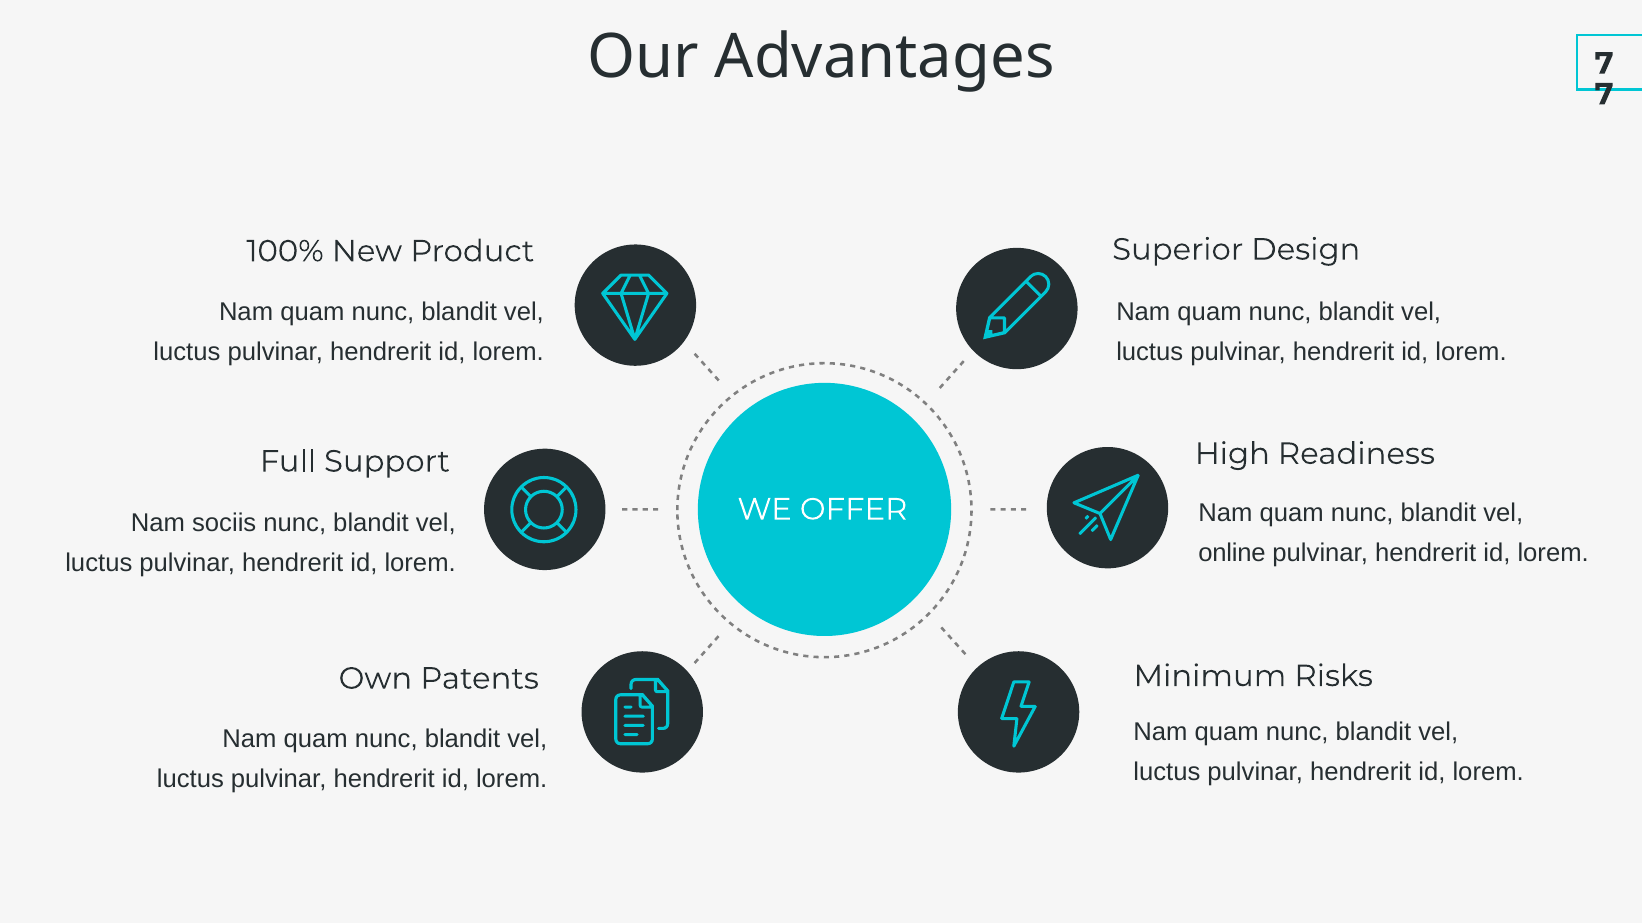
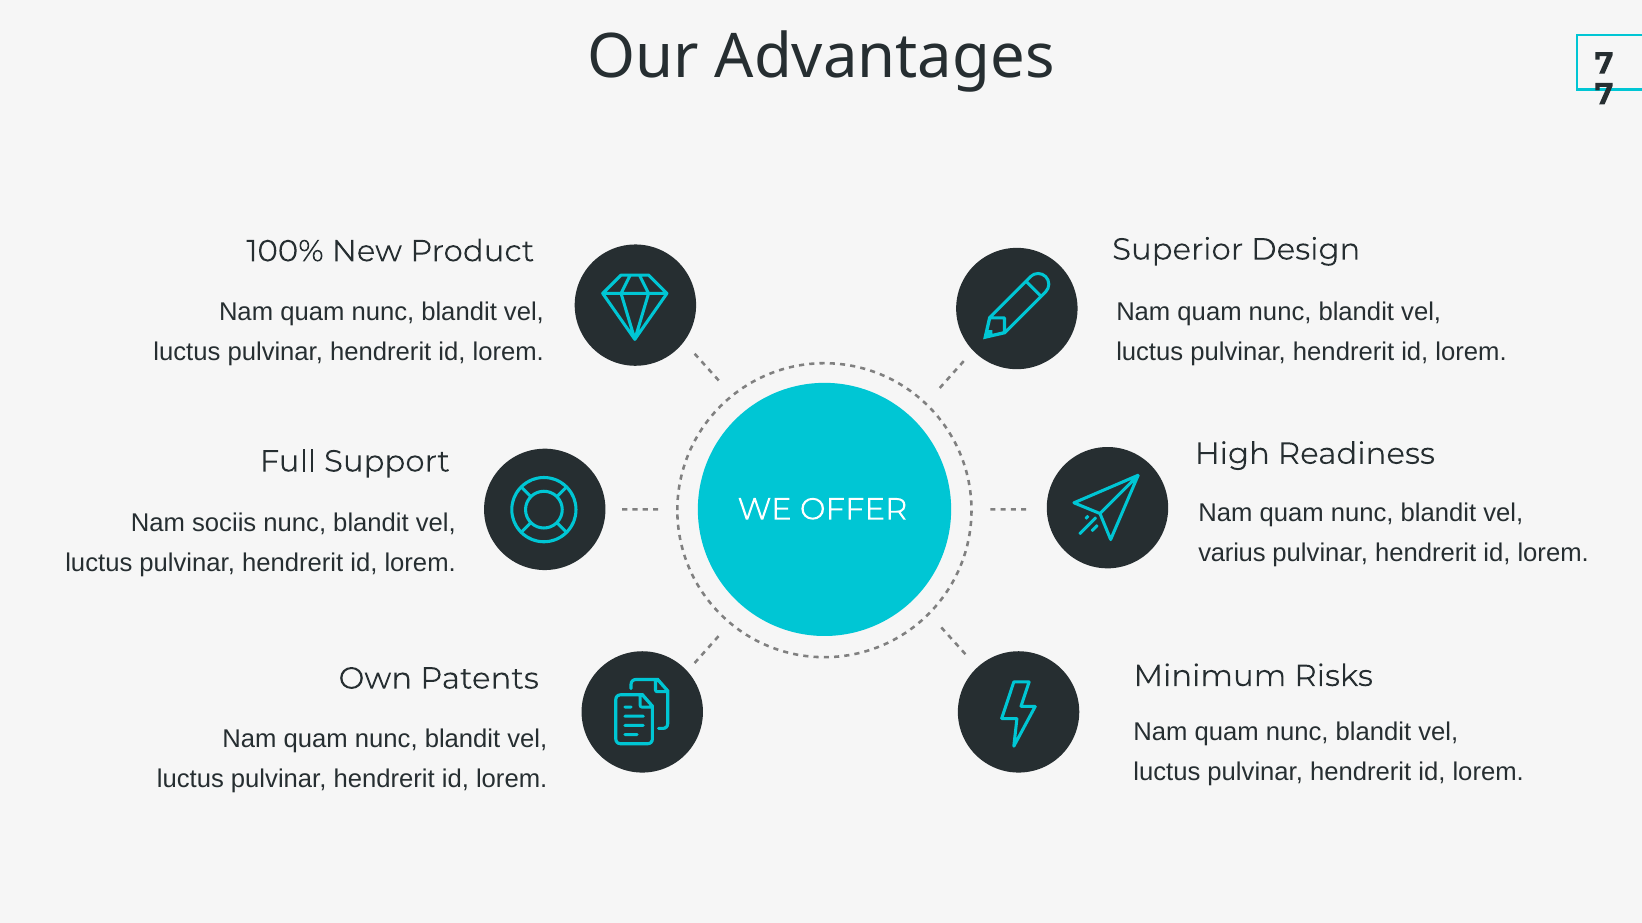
online: online -> varius
